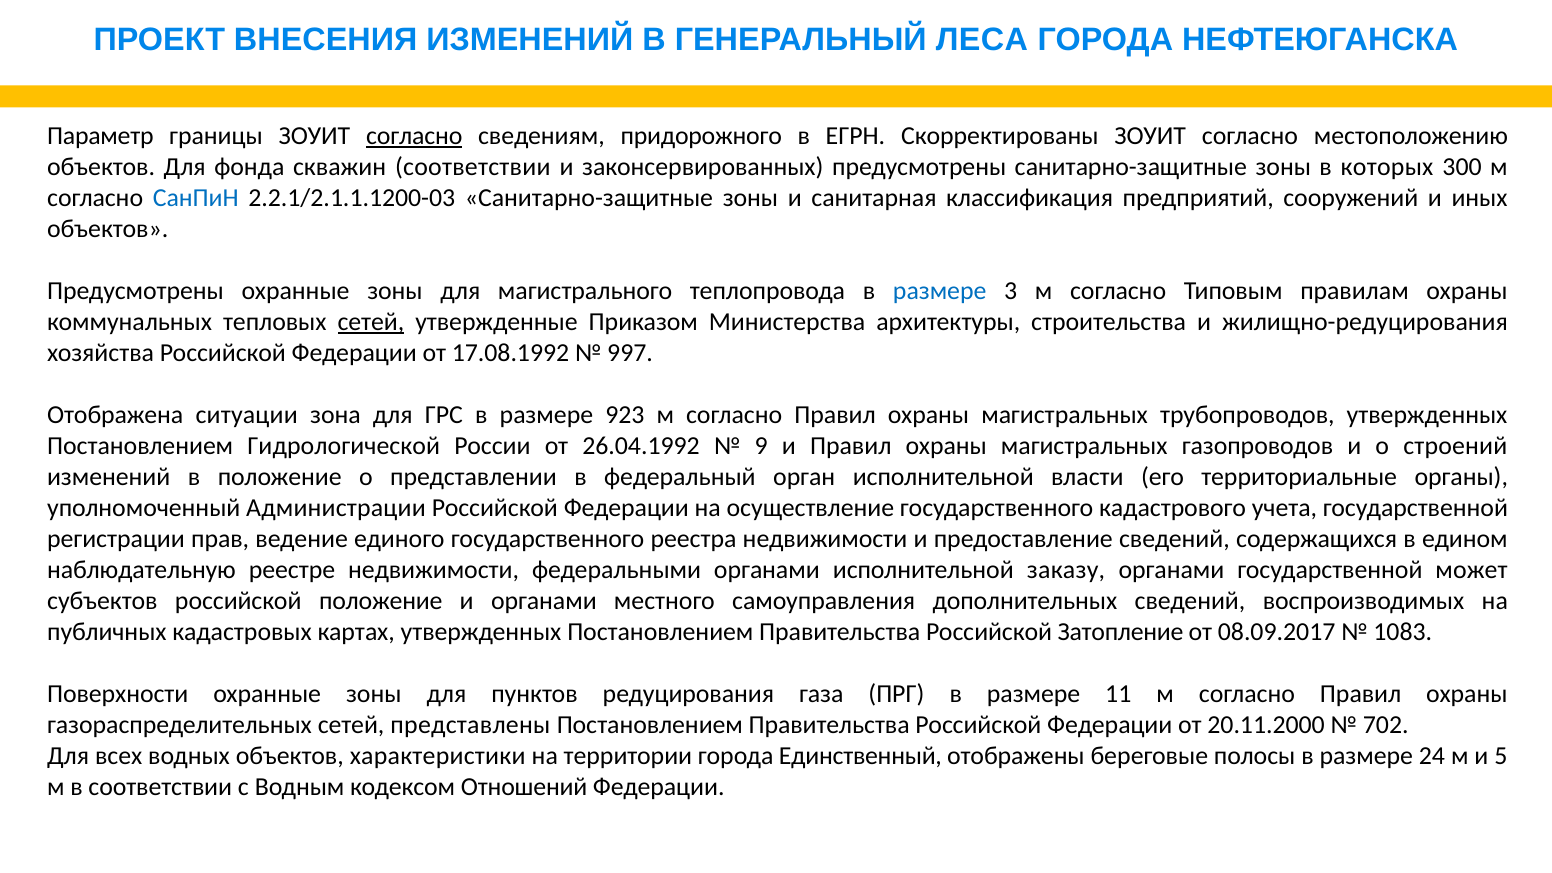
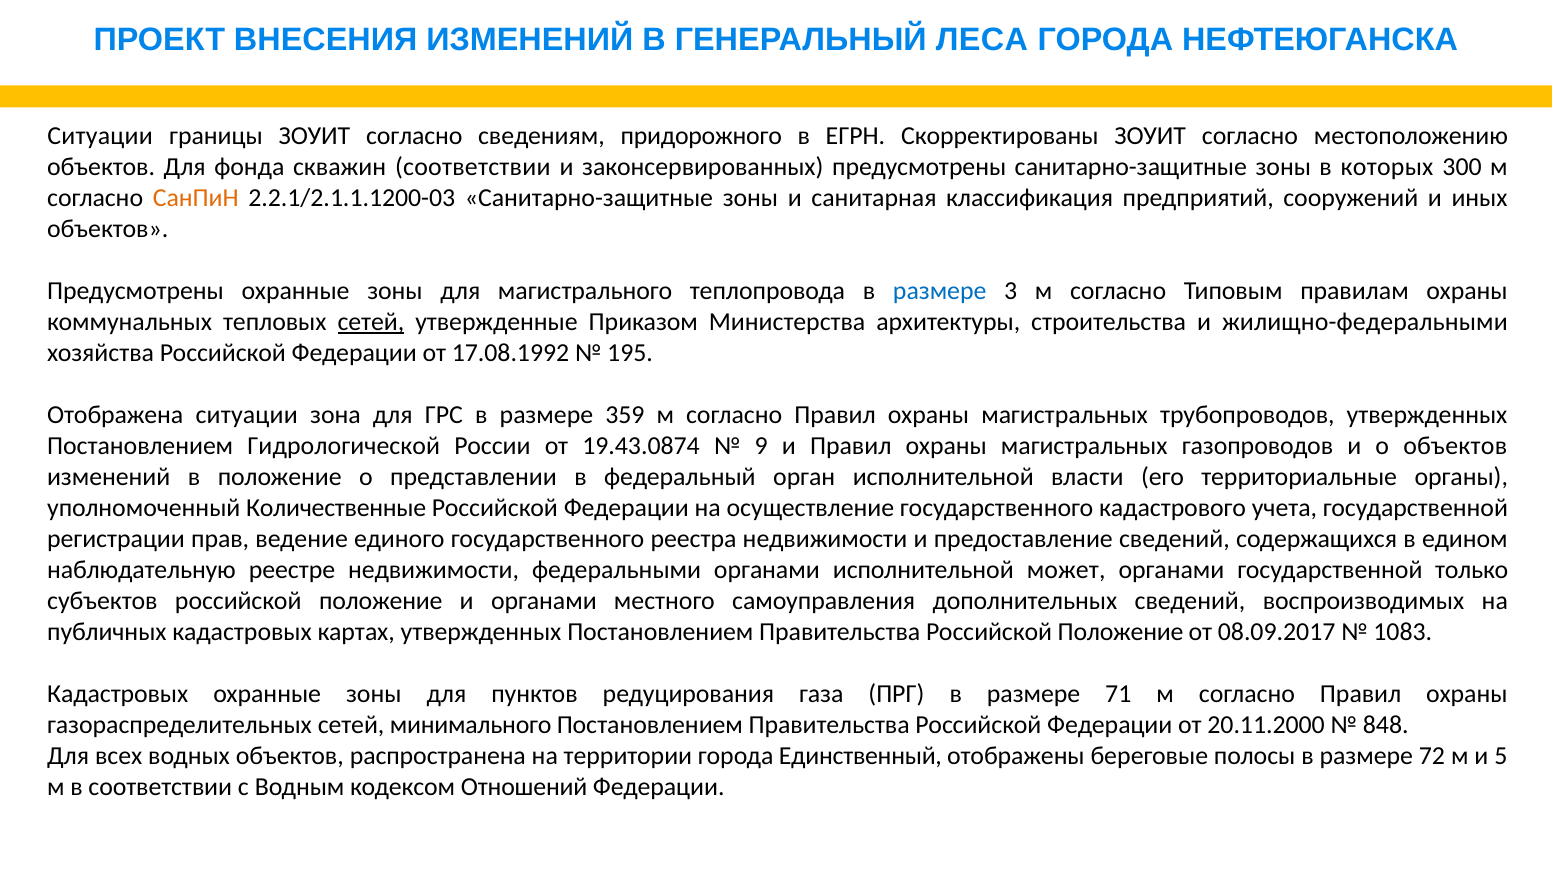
Параметр at (100, 136): Параметр -> Ситуации
согласно at (414, 136) underline: present -> none
СанПиН colour: blue -> orange
жилищно-редуцирования: жилищно-редуцирования -> жилищно-федеральными
997: 997 -> 195
923: 923 -> 359
26.04.1992: 26.04.1992 -> 19.43.0874
о строений: строений -> объектов
Администрации: Администрации -> Количественные
заказу: заказу -> может
может: может -> только
Правительства Российской Затопление: Затопление -> Положение
Поверхности at (118, 694): Поверхности -> Кадастровых
11: 11 -> 71
представлены: представлены -> минимального
702: 702 -> 848
характеристики: характеристики -> распространена
24: 24 -> 72
